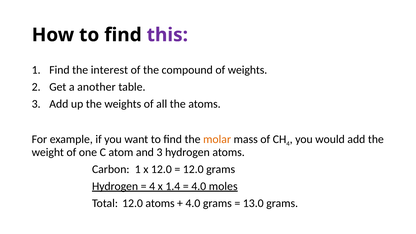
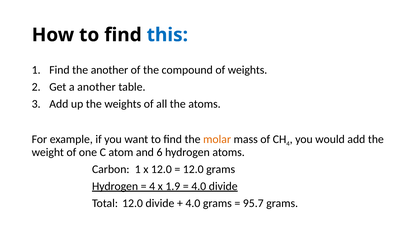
this colour: purple -> blue
the interest: interest -> another
and 3: 3 -> 6
1.4: 1.4 -> 1.9
4.0 moles: moles -> divide
12.0 atoms: atoms -> divide
13.0: 13.0 -> 95.7
